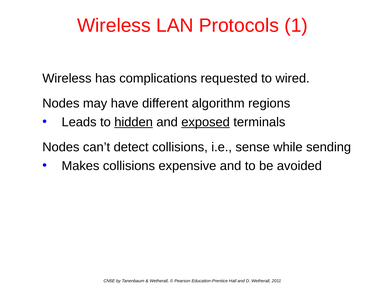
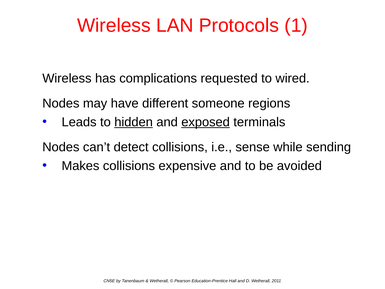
algorithm: algorithm -> someone
